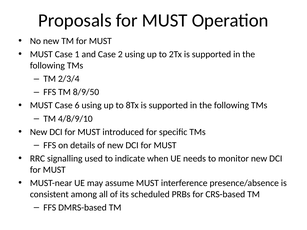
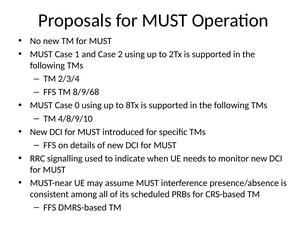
8/9/50: 8/9/50 -> 8/9/68
6: 6 -> 0
